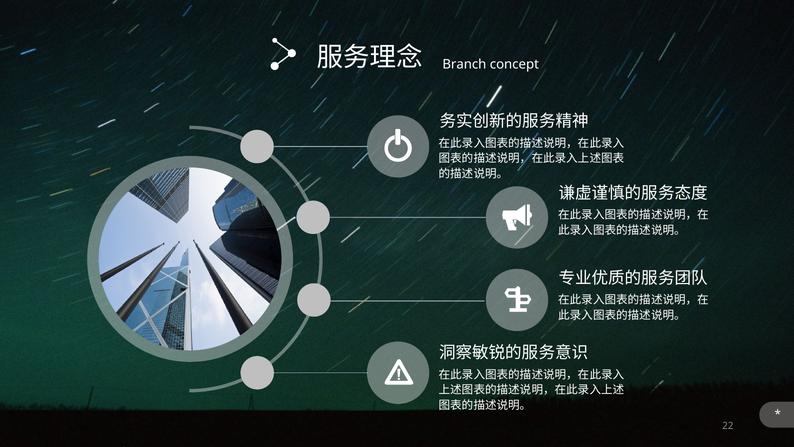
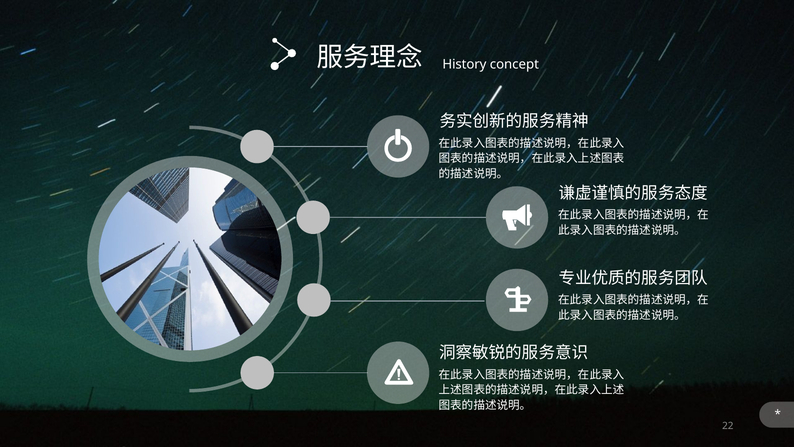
Branch: Branch -> History
